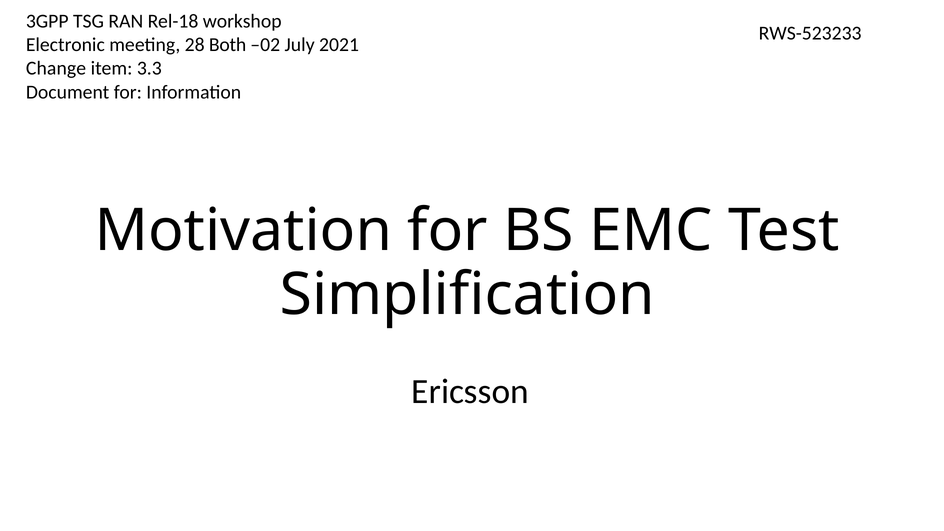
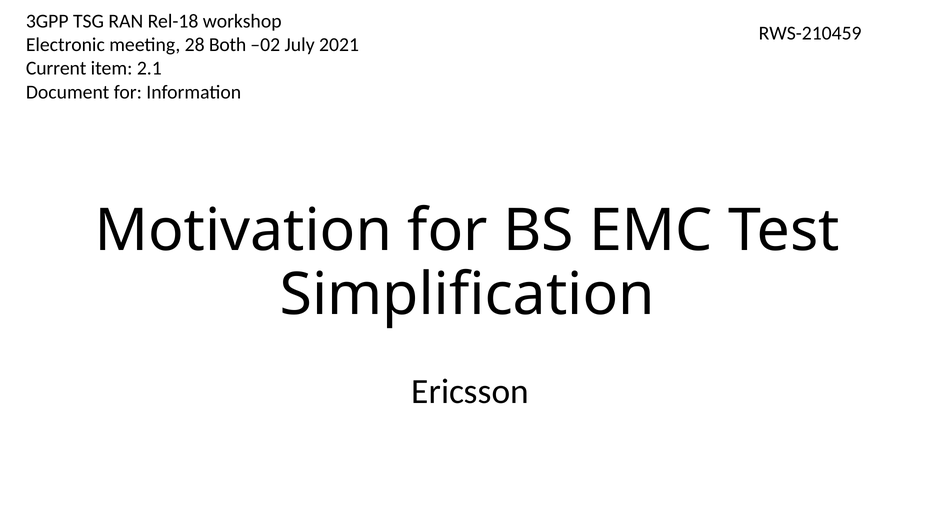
RWS-523233: RWS-523233 -> RWS-210459
Change: Change -> Current
3.3: 3.3 -> 2.1
